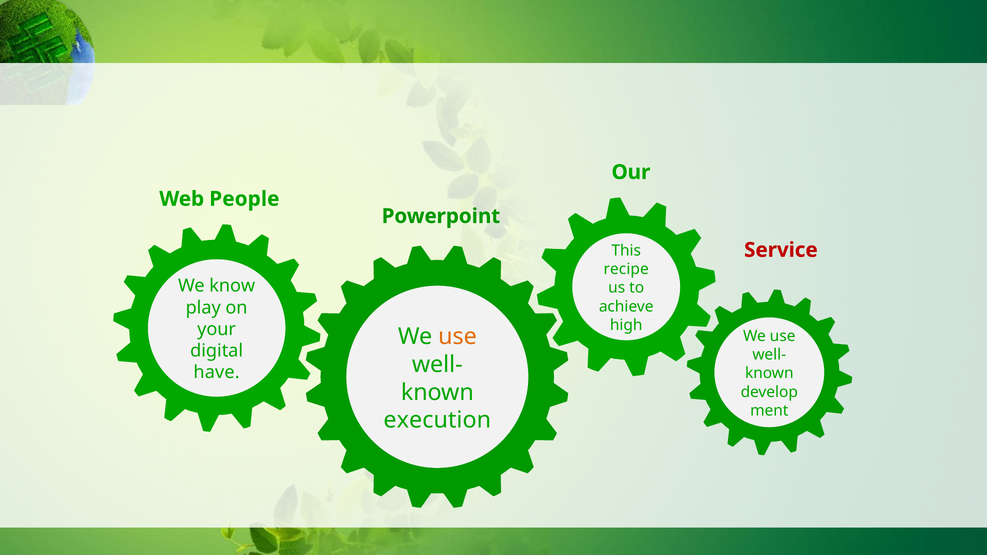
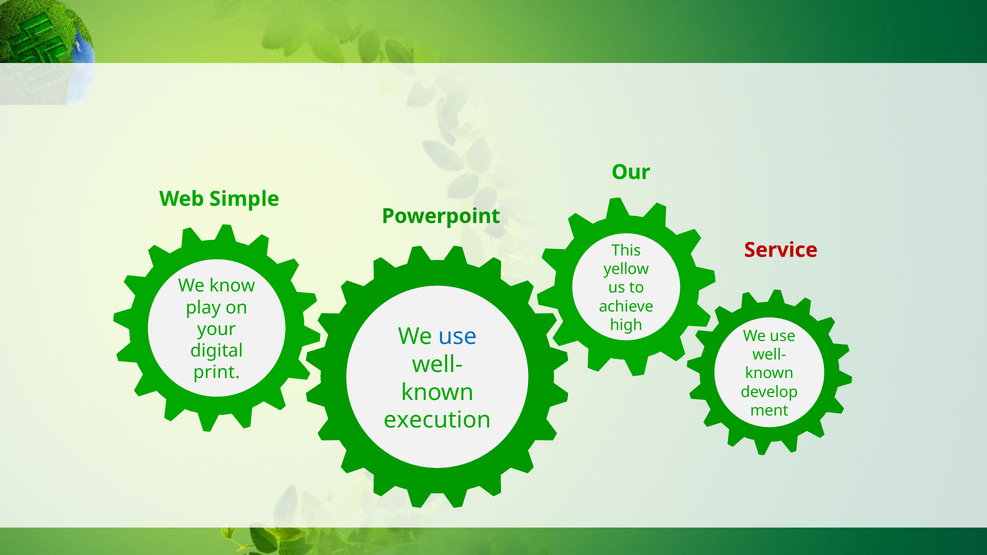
People: People -> Simple
recipe: recipe -> yellow
use at (457, 337) colour: orange -> blue
have: have -> print
